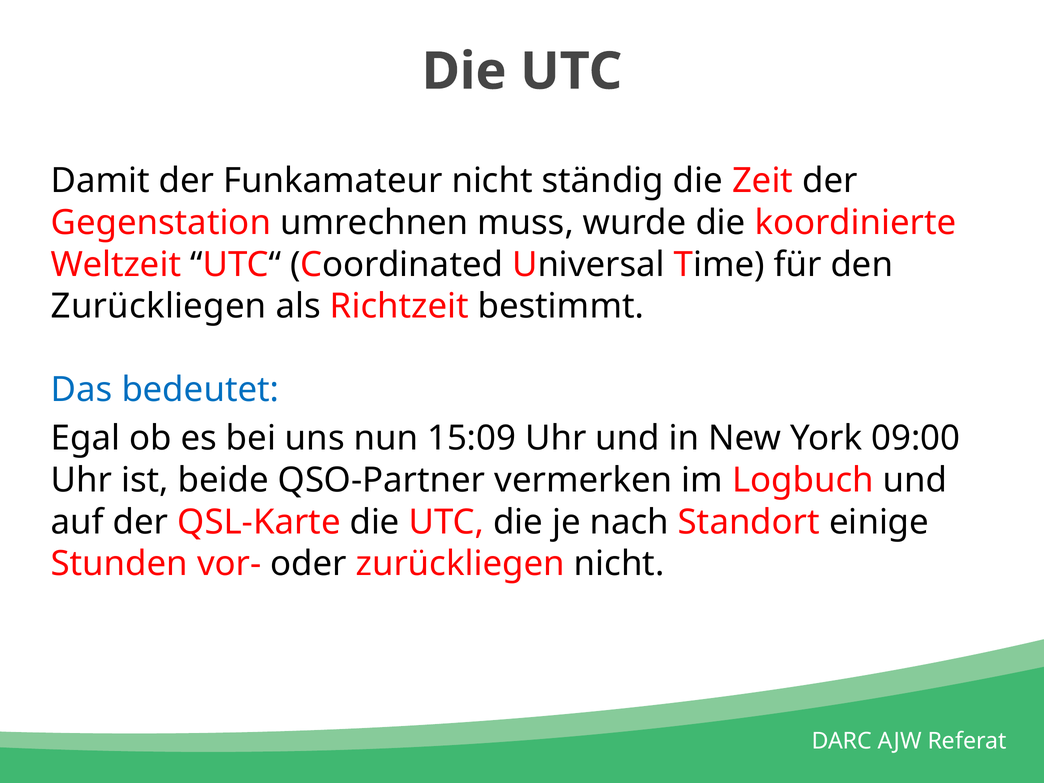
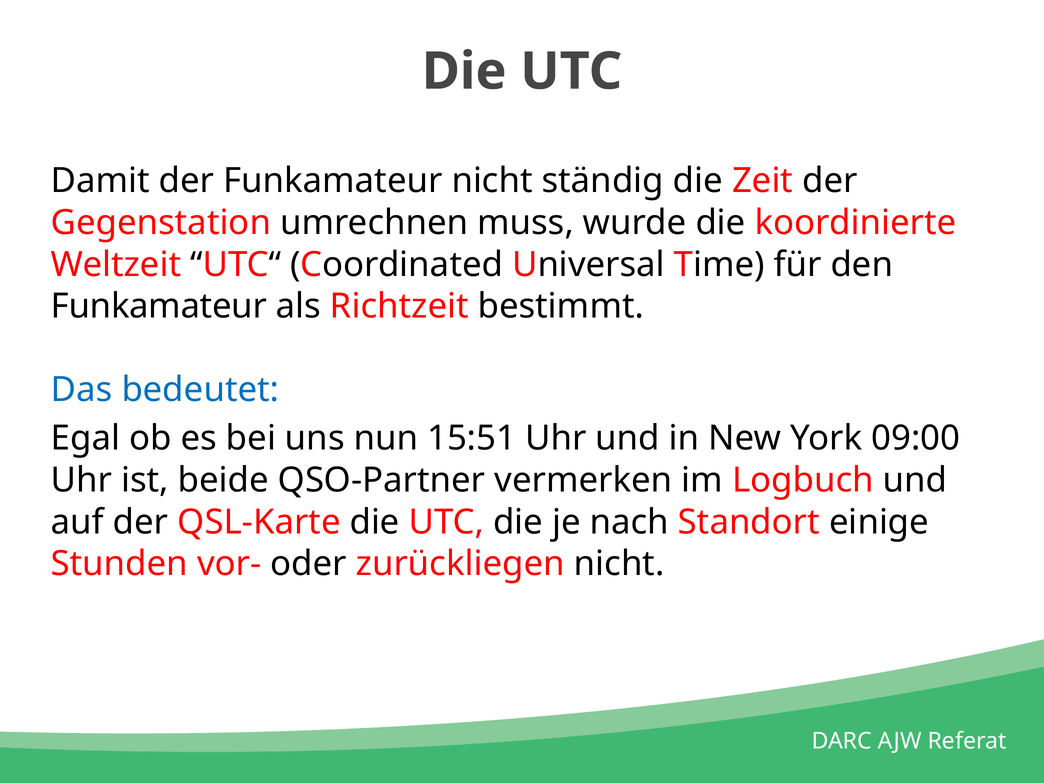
Zurückliegen at (159, 306): Zurückliegen -> Funkamateur
15:09: 15:09 -> 15:51
